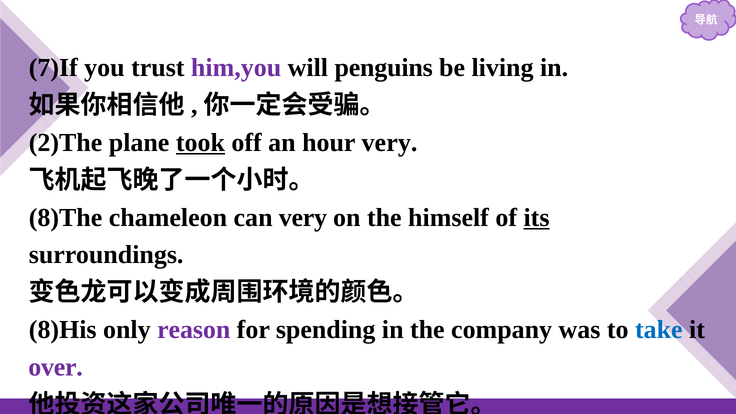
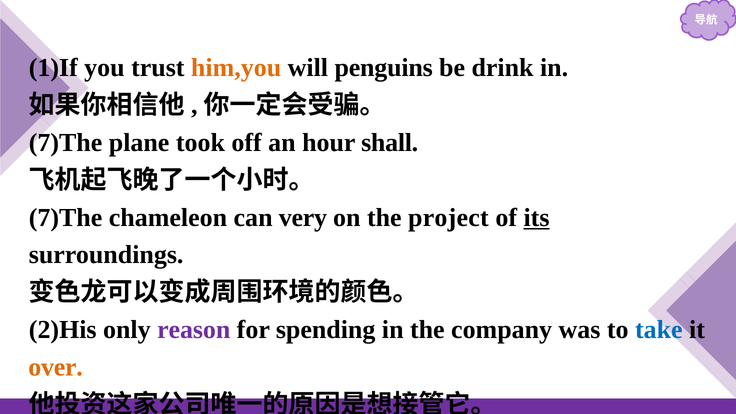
7)If: 7)If -> 1)If
him,you colour: purple -> orange
living: living -> drink
2)The at (66, 143): 2)The -> 7)The
took underline: present -> none
hour very: very -> shall
8)The at (66, 217): 8)The -> 7)The
himself: himself -> project
8)His: 8)His -> 2)His
over colour: purple -> orange
